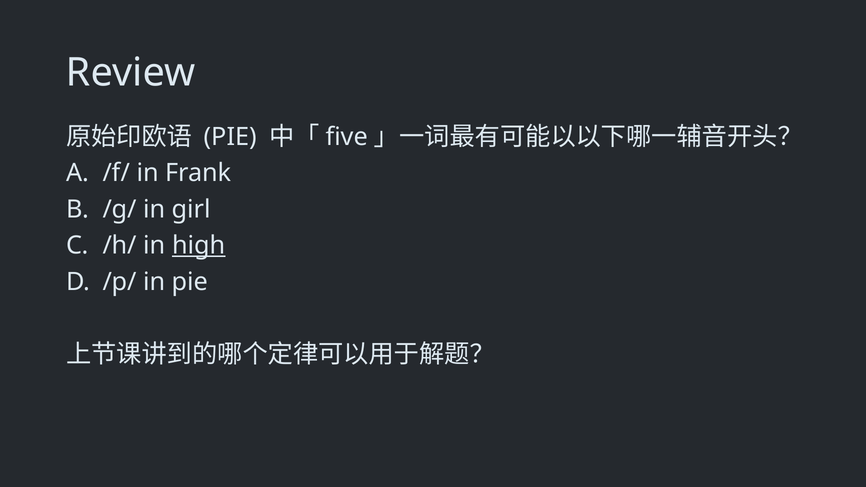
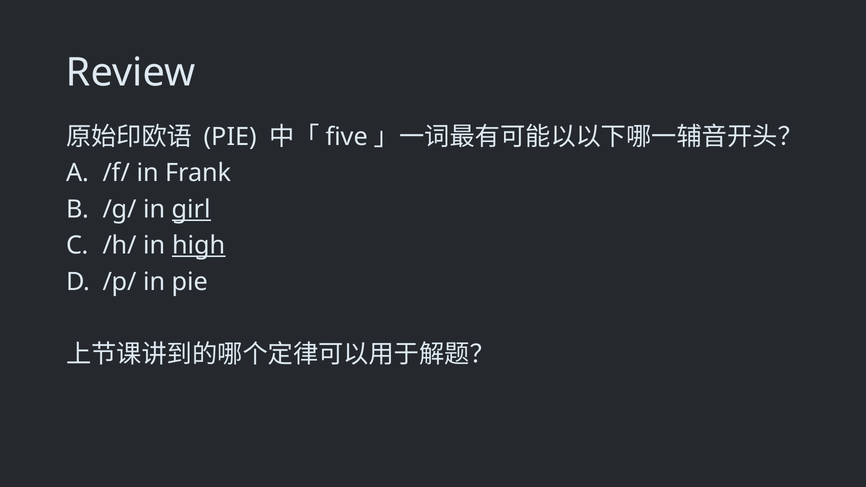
girl underline: none -> present
